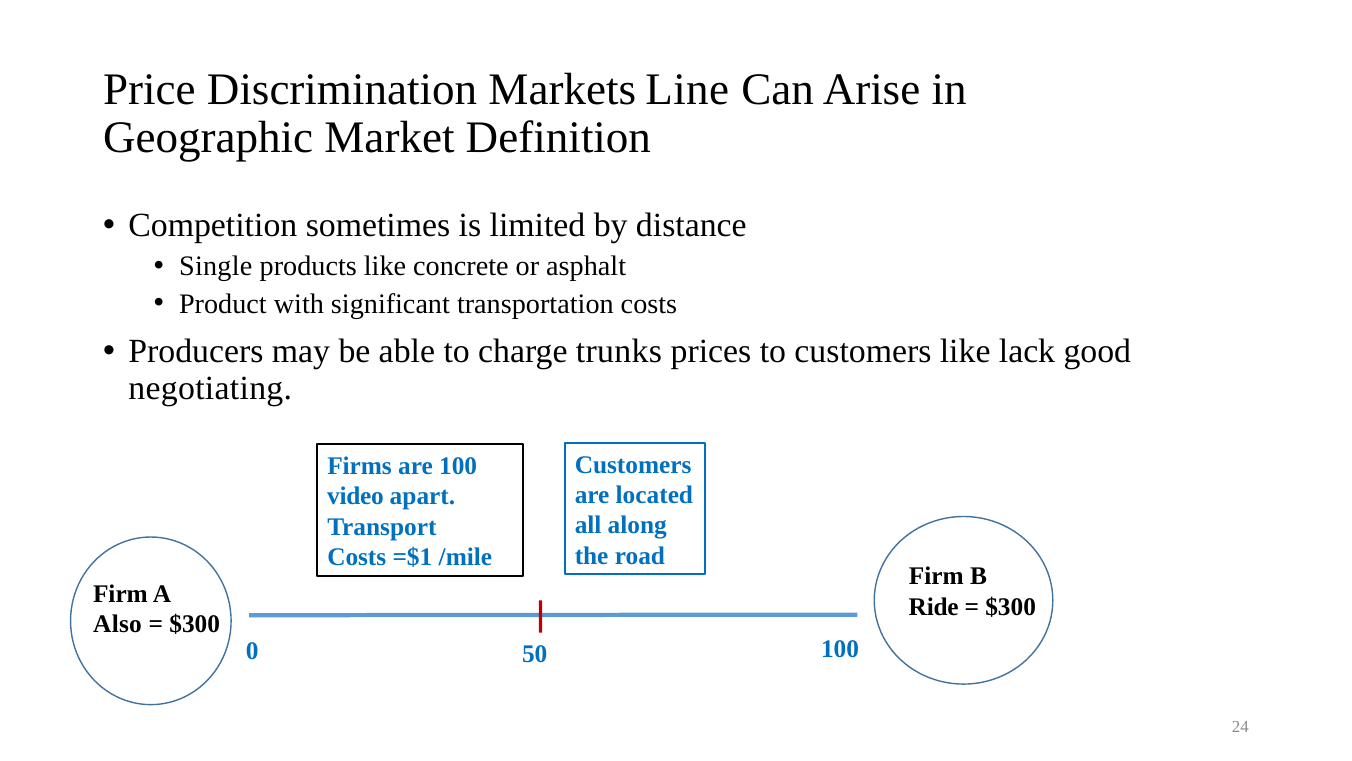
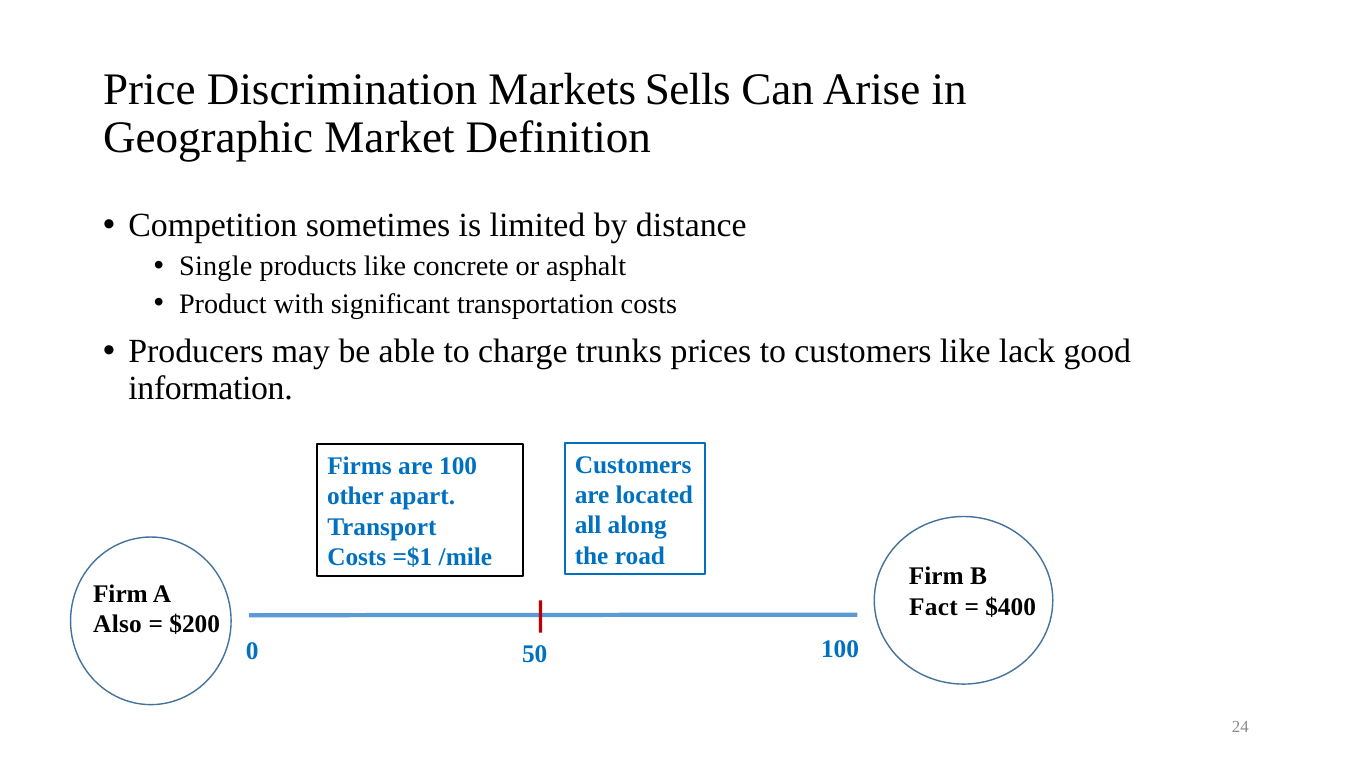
Line: Line -> Sells
negotiating: negotiating -> information
video: video -> other
Ride: Ride -> Fact
$300 at (1011, 606): $300 -> $400
$300 at (195, 624): $300 -> $200
